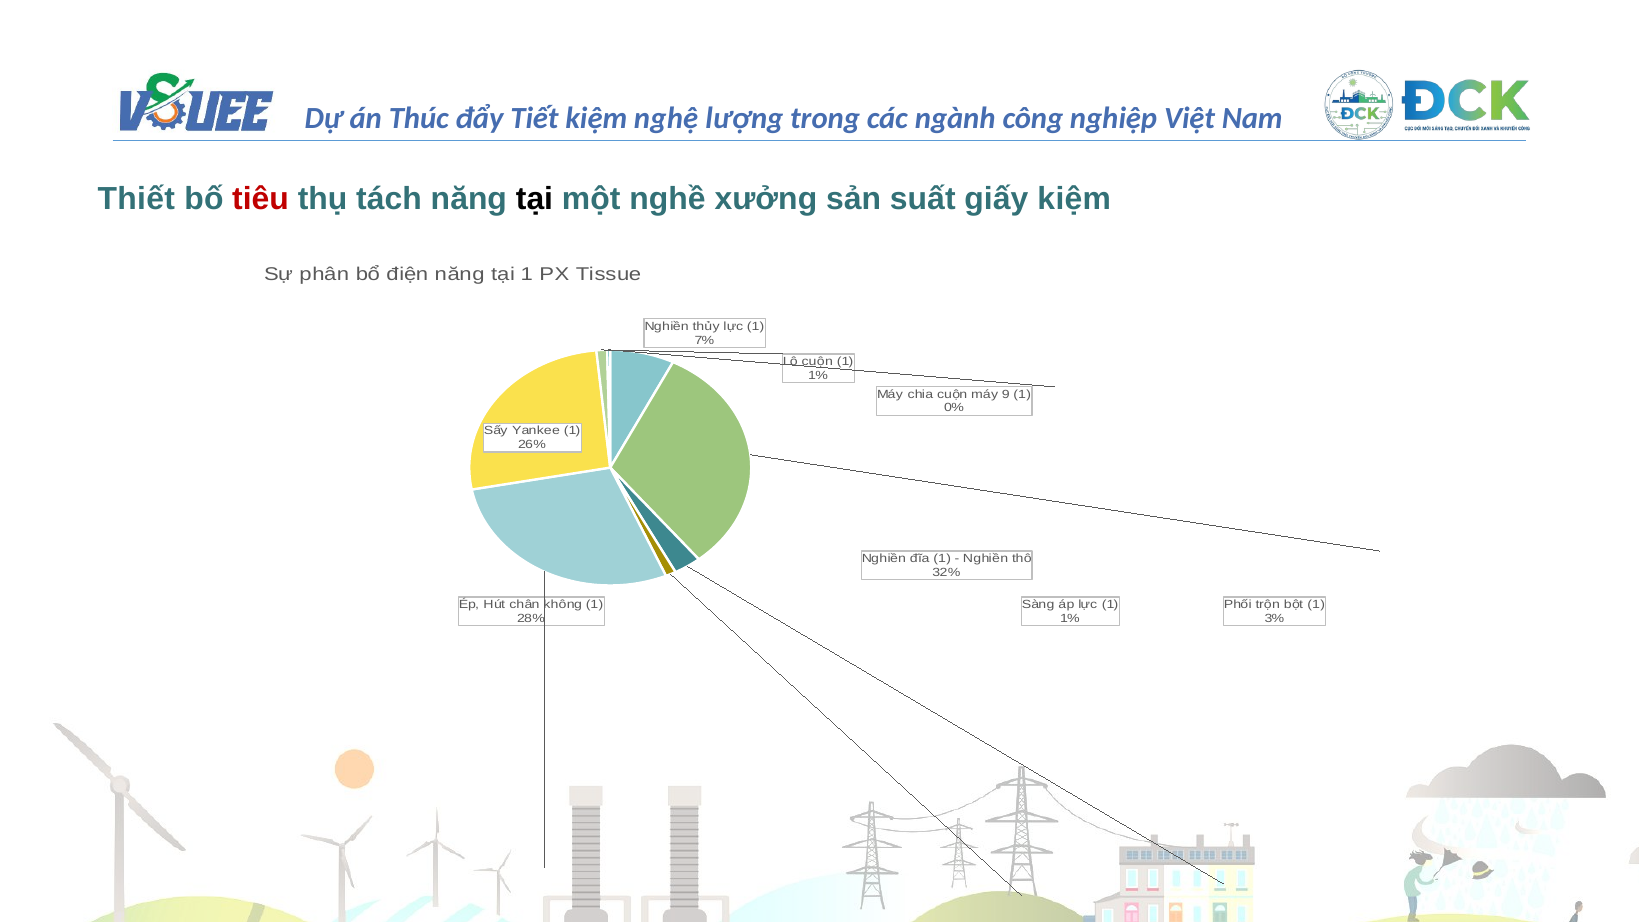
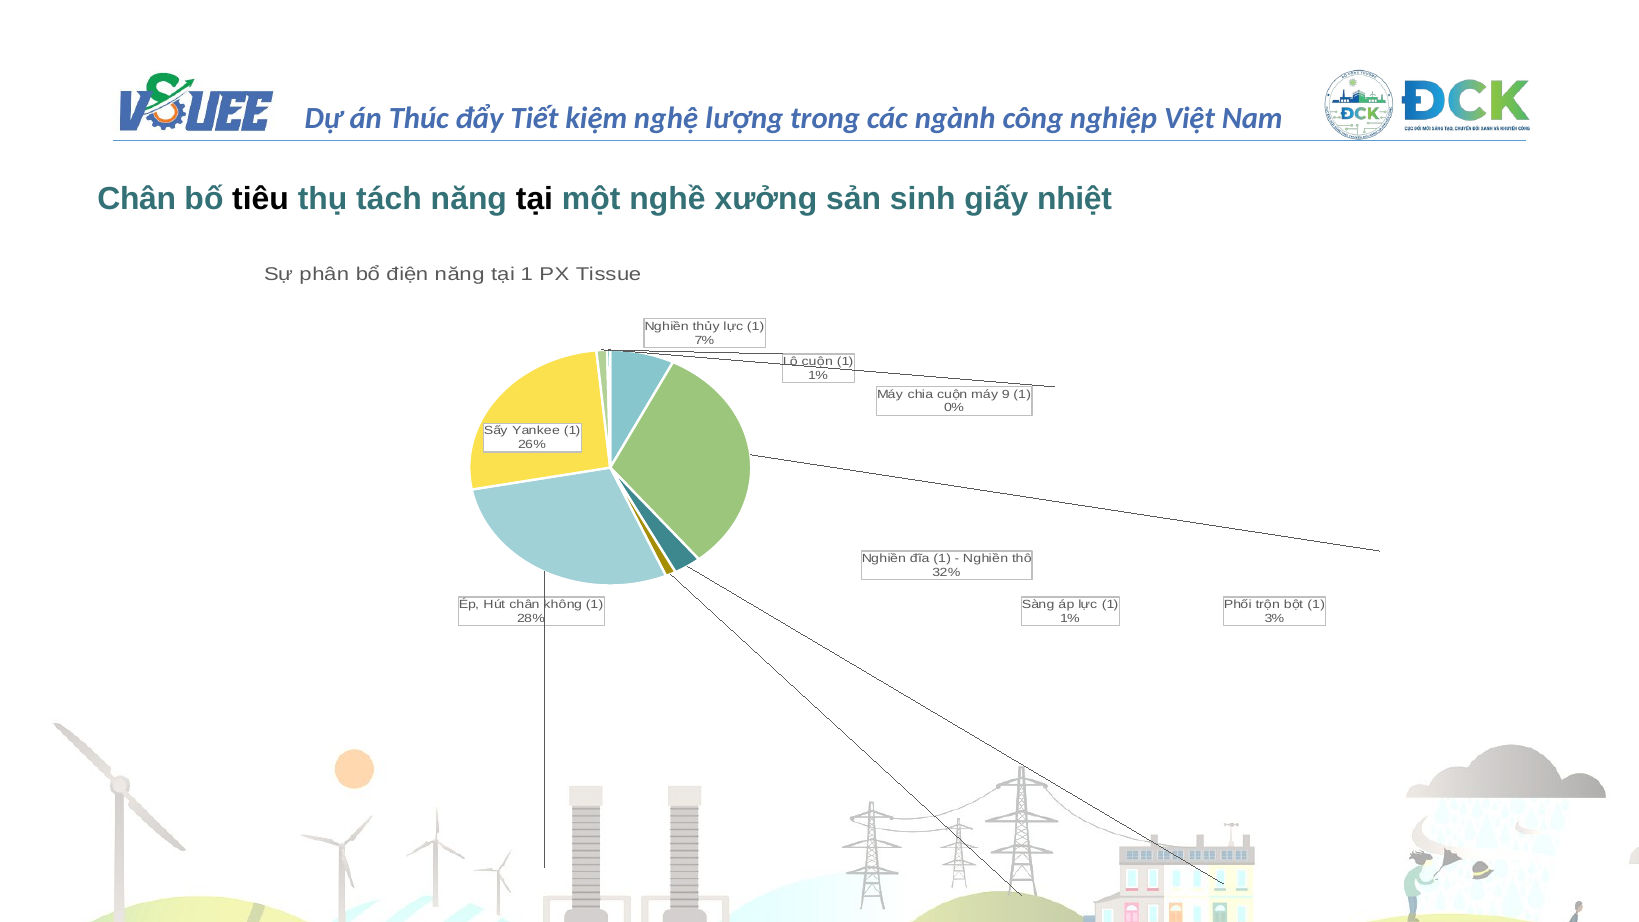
Thiết at (136, 199): Thiết -> Chân
tiêu colour: red -> black
suất: suất -> sinh
giấy kiệm: kiệm -> nhiệt
